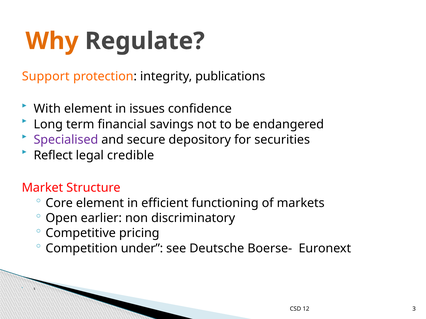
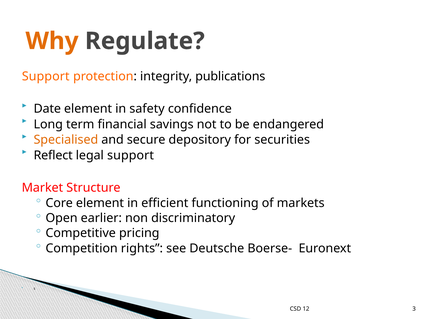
With: With -> Date
issues: issues -> safety
Specialised colour: purple -> orange
legal credible: credible -> support
under: under -> rights
